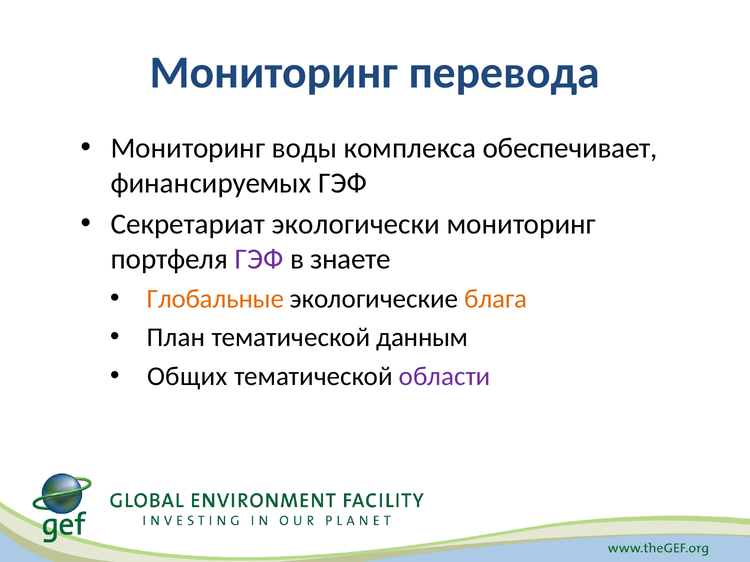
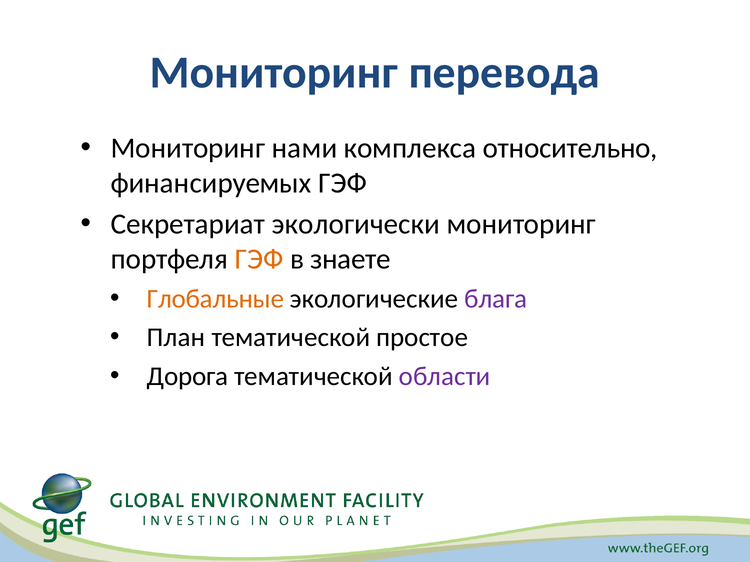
воды: воды -> нами
обеспечивает: обеспечивает -> относительно
ГЭФ at (259, 259) colour: purple -> orange
блага colour: orange -> purple
данным: данным -> простое
Общих: Общих -> Дорога
